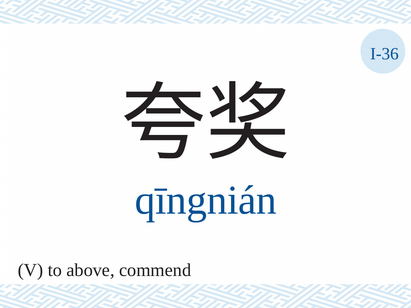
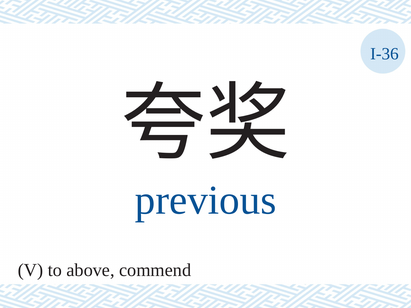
qīngnián: qīngnián -> previous
